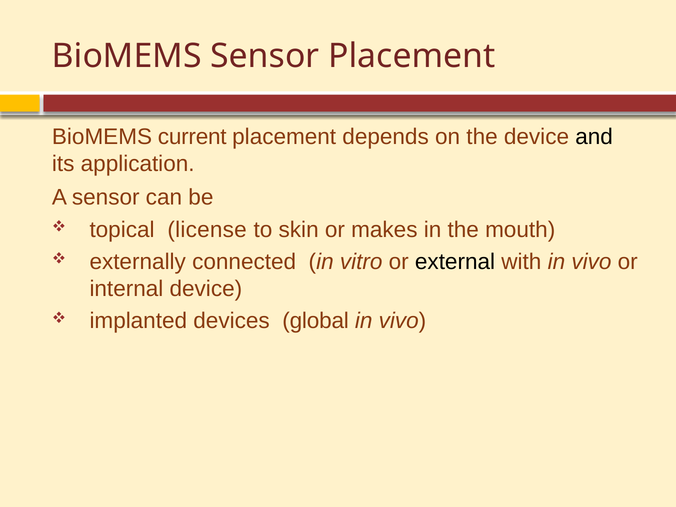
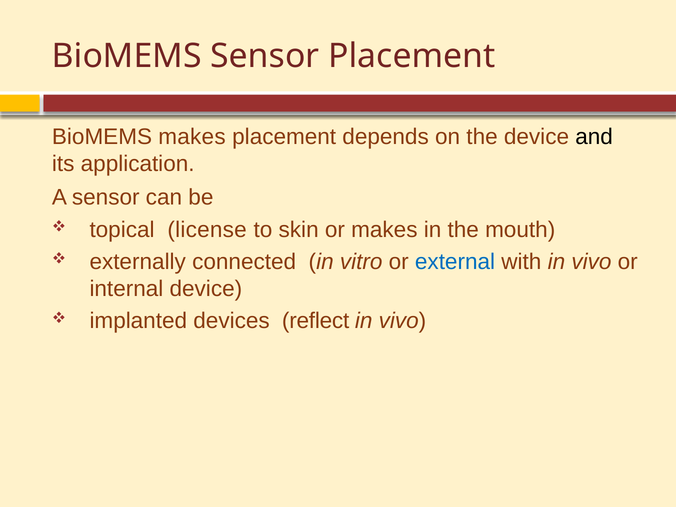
BioMEMS current: current -> makes
external colour: black -> blue
global: global -> reflect
